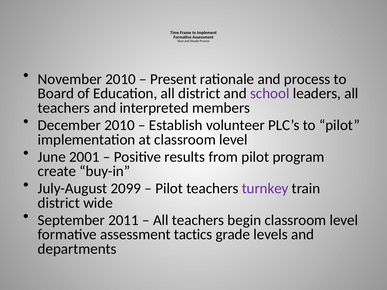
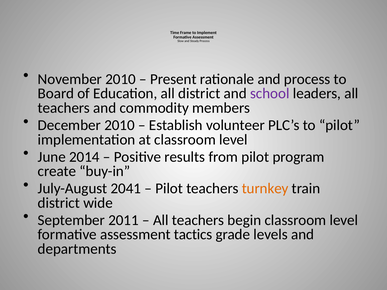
interpreted: interpreted -> commodity
2001: 2001 -> 2014
2099: 2099 -> 2041
turnkey colour: purple -> orange
